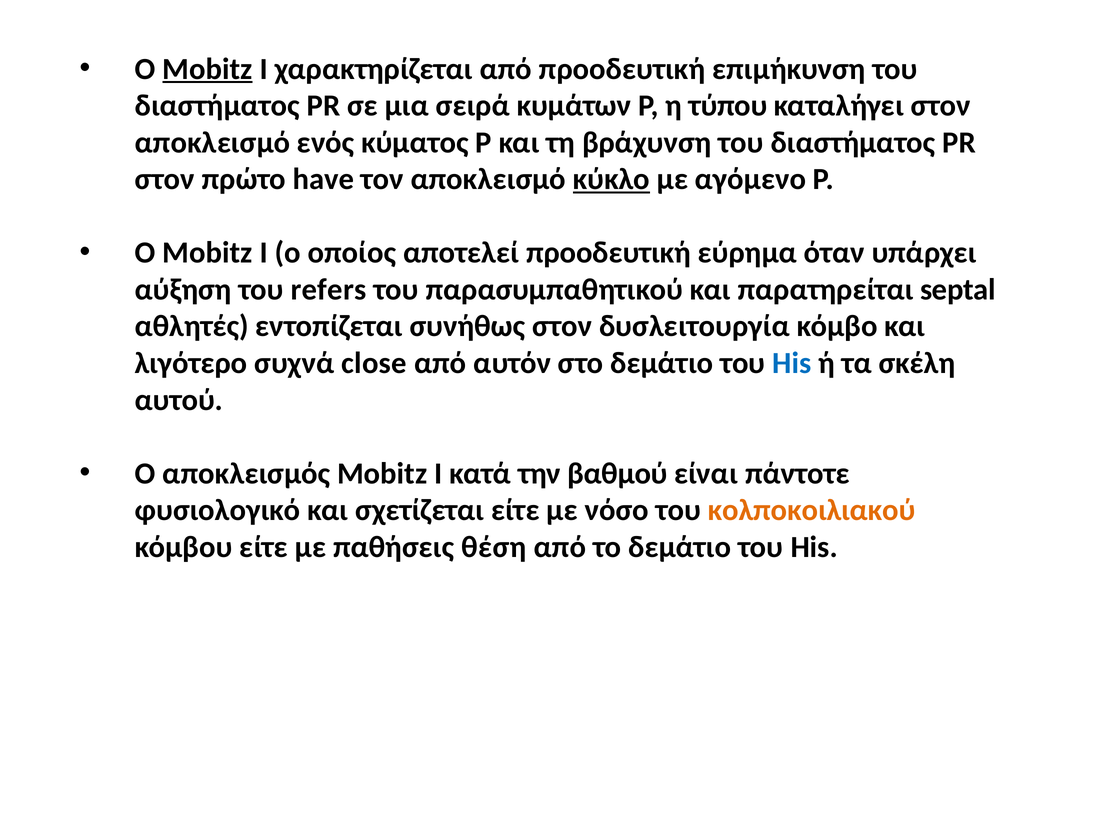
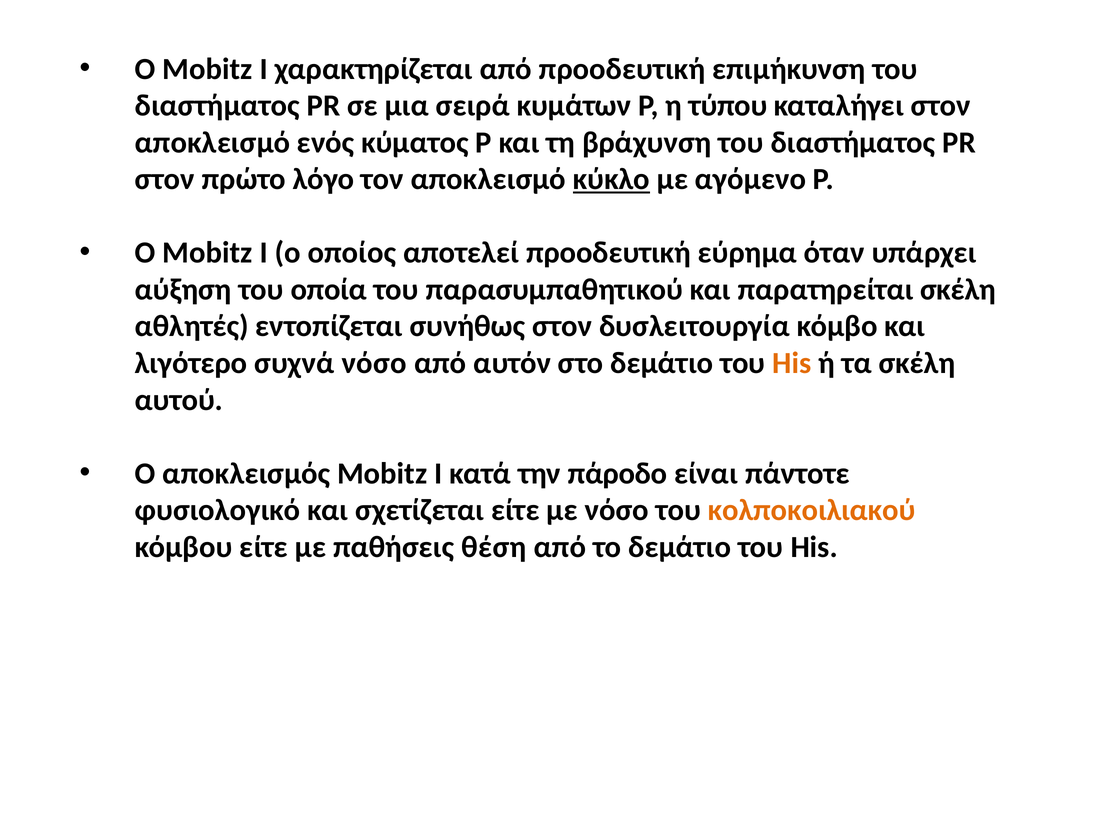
Mobitz at (207, 69) underline: present -> none
have: have -> λόγο
refers: refers -> οποία
παρατηρείται septal: septal -> σκέλη
συχνά close: close -> νόσο
His at (792, 363) colour: blue -> orange
βαθμού: βαθμού -> πάροδο
